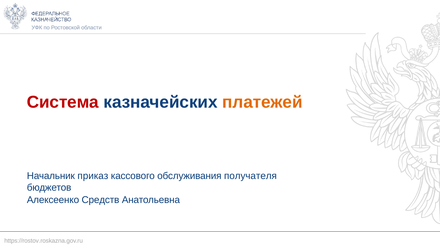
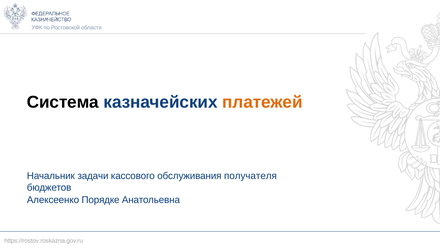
Система colour: red -> black
приказ: приказ -> задачи
Средств: Средств -> Порядке
